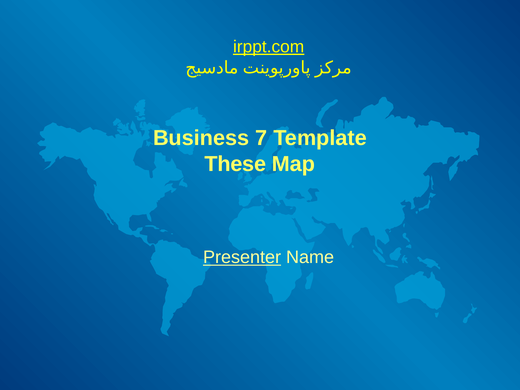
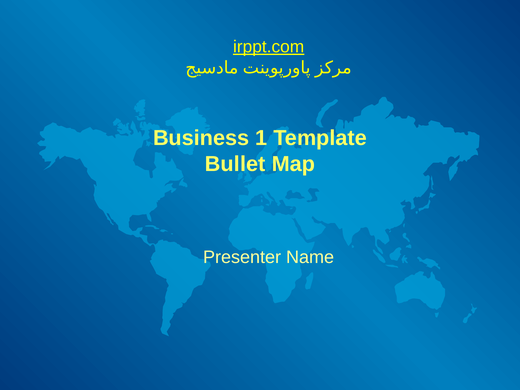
7: 7 -> 1
These: These -> Bullet
Presenter underline: present -> none
